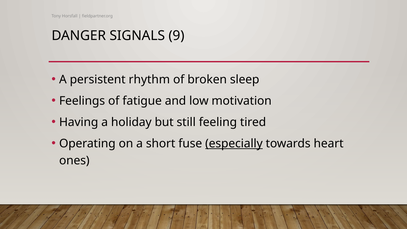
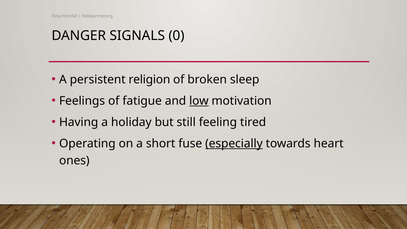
9: 9 -> 0
rhythm: rhythm -> religion
low underline: none -> present
